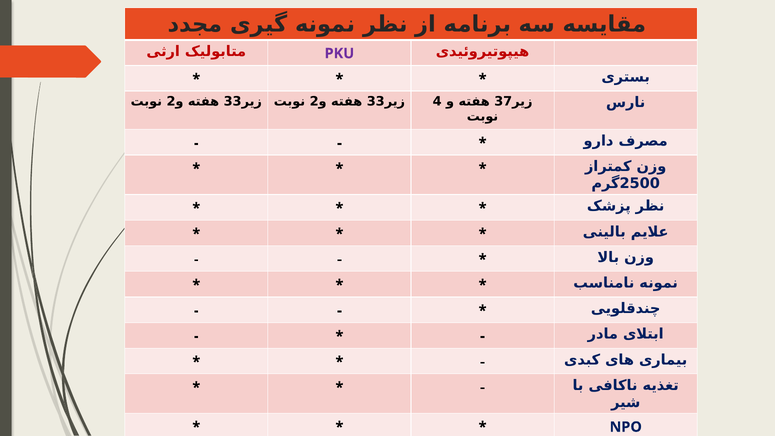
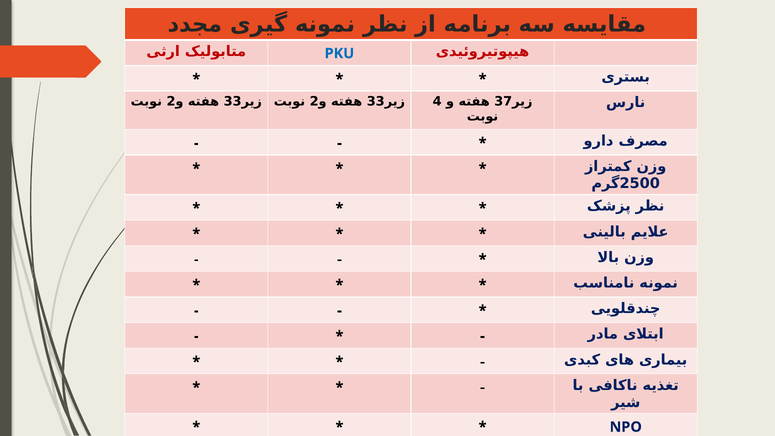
PKU colour: purple -> blue
